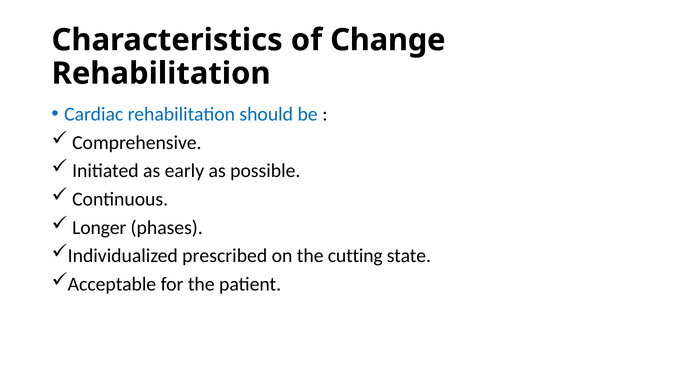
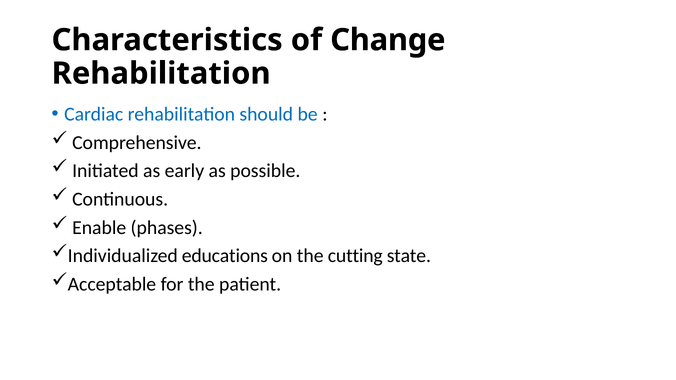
Longer: Longer -> Enable
prescribed: prescribed -> educations
